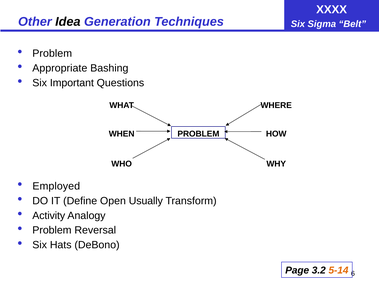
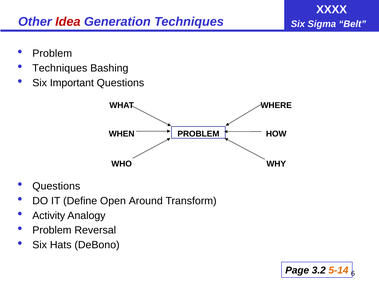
Idea colour: black -> red
Appropriate at (60, 68): Appropriate -> Techniques
Employed at (56, 186): Employed -> Questions
Usually: Usually -> Around
